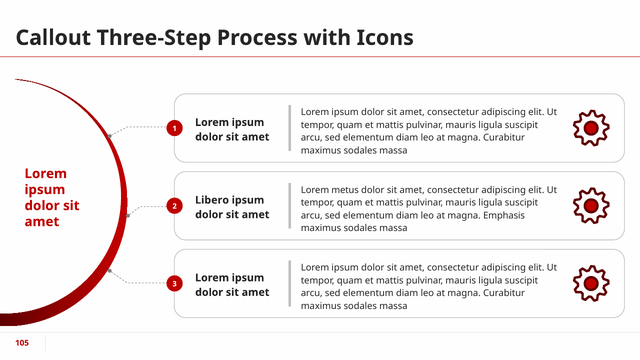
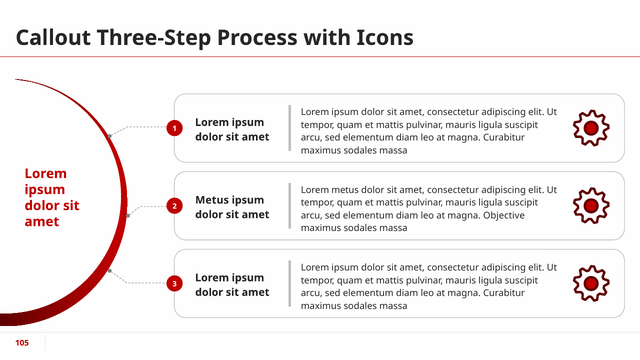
Libero at (212, 200): Libero -> Metus
Emphasis: Emphasis -> Objective
